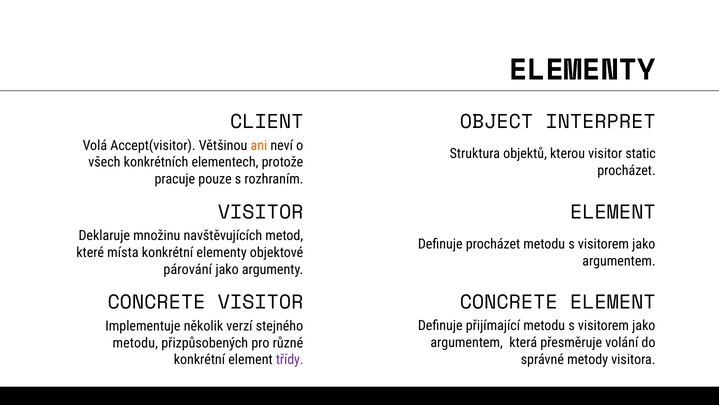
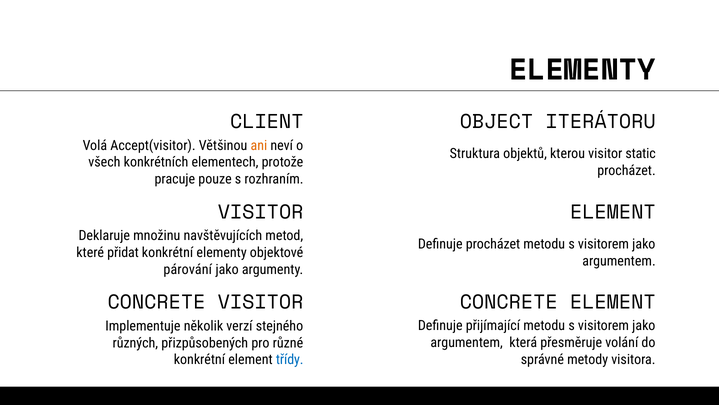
INTERPRET: INTERPRET -> ITERÁTORU
místa: místa -> přidat
metodu at (135, 343): metodu -> různých
třídy colour: purple -> blue
